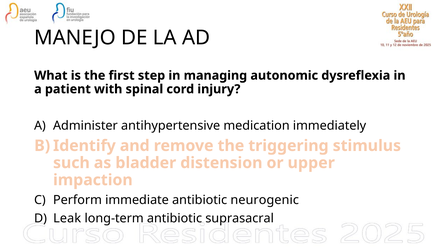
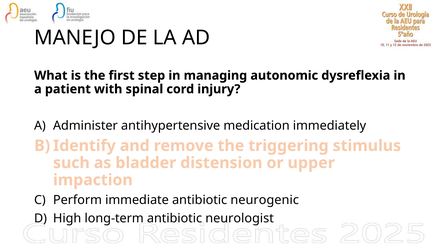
Leak: Leak -> High
suprasacral: suprasacral -> neurologist
